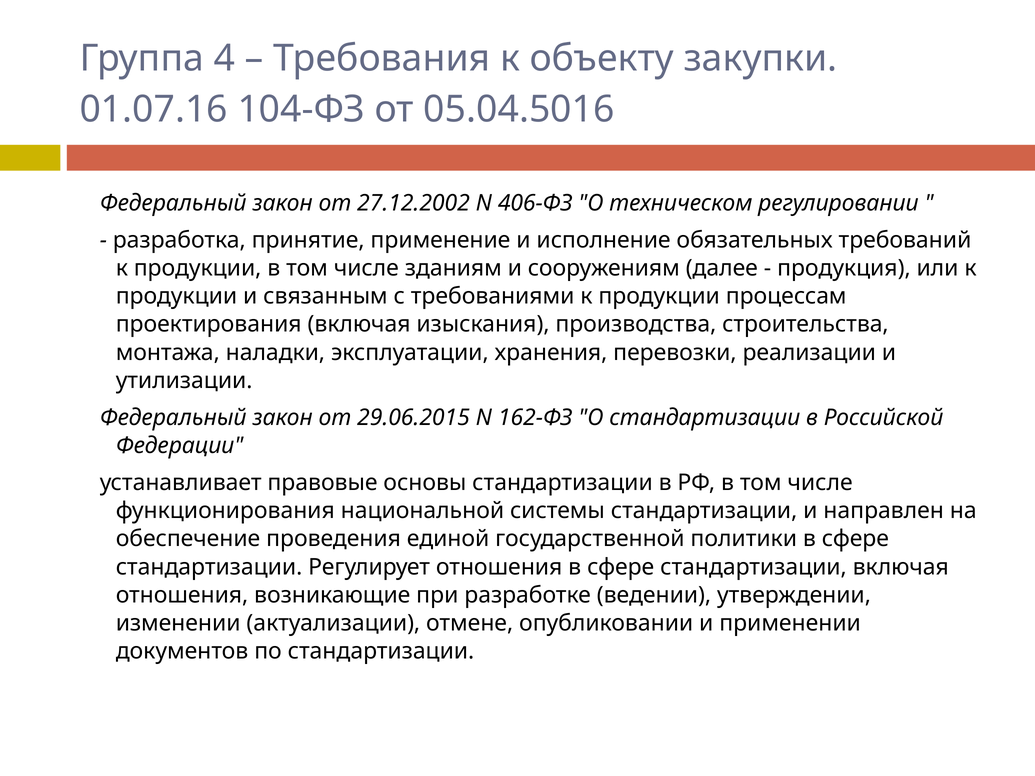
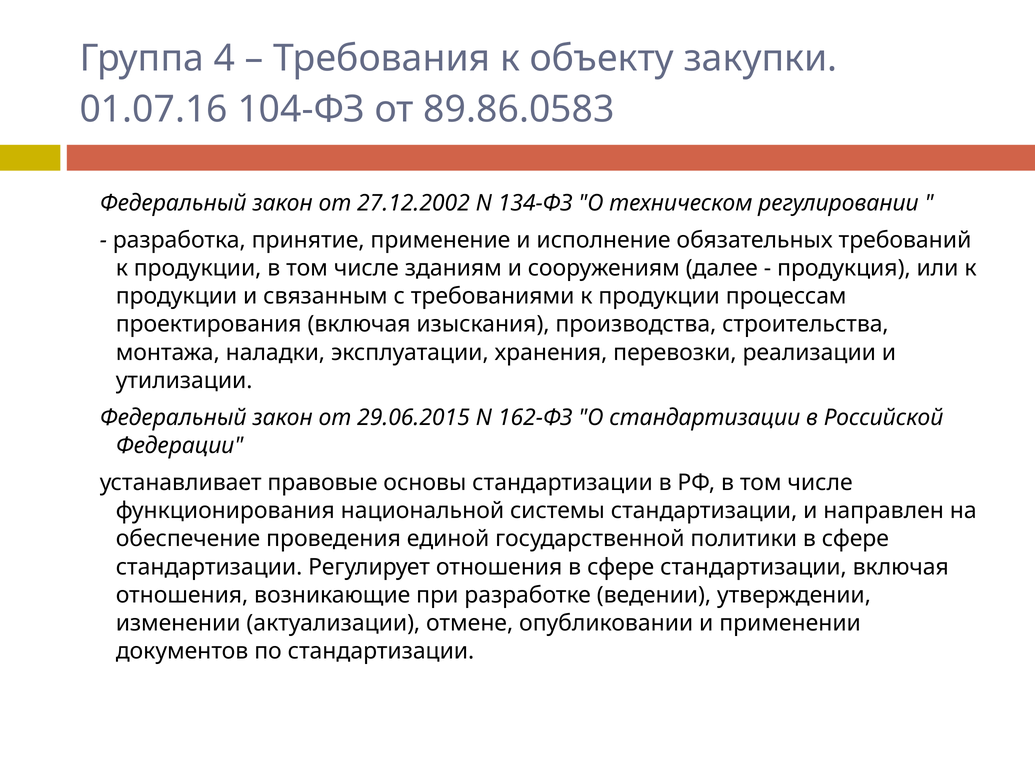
05.04.5016: 05.04.5016 -> 89.86.0583
406-ФЗ: 406-ФЗ -> 134-ФЗ
